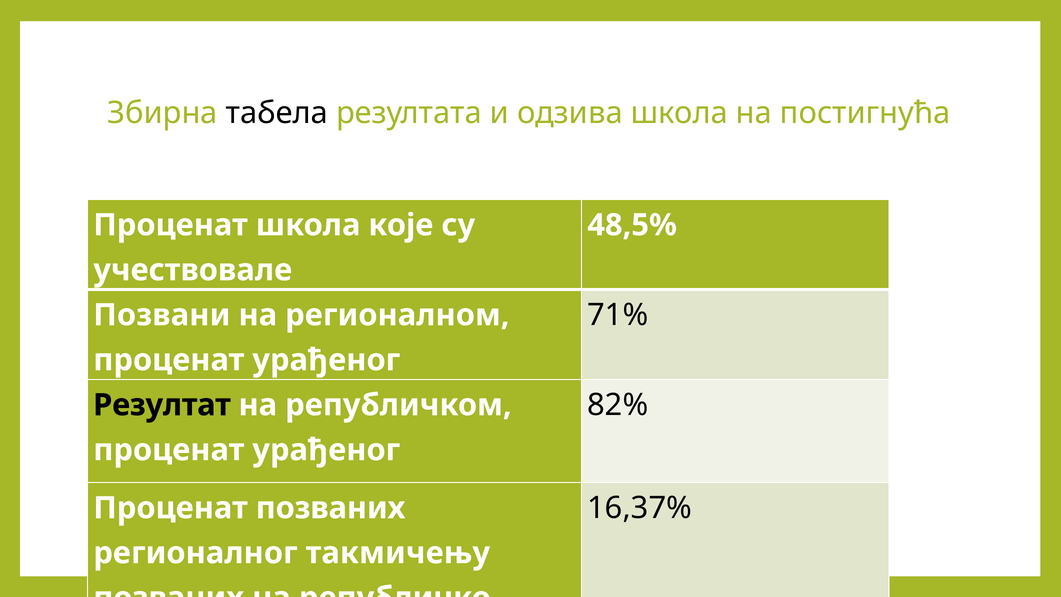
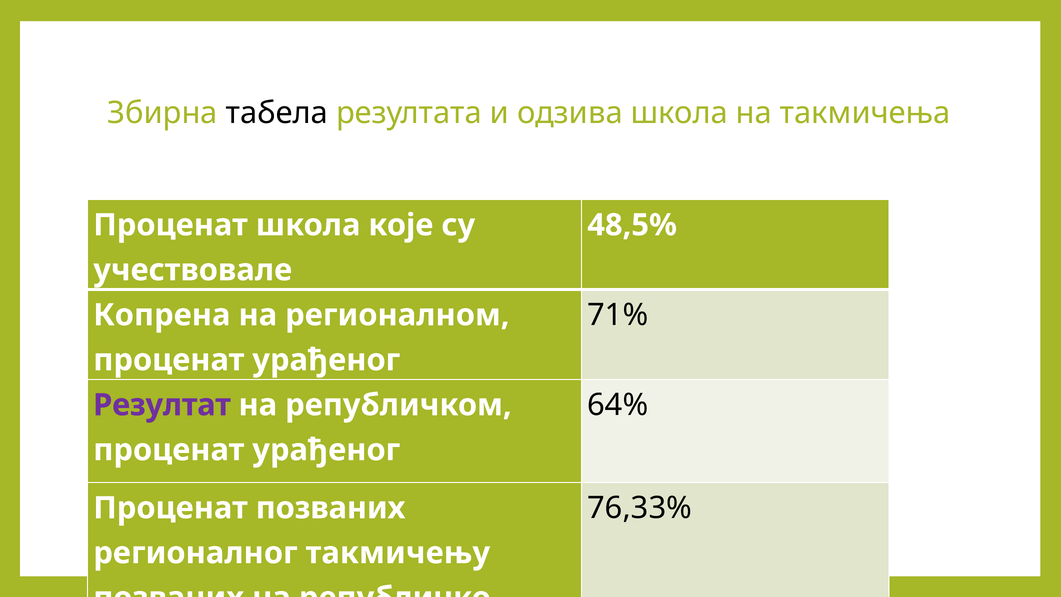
постигнућа: постигнућа -> такмичења
Позвани: Позвани -> Копрена
82%: 82% -> 64%
Резултат colour: black -> purple
16,37%: 16,37% -> 76,33%
